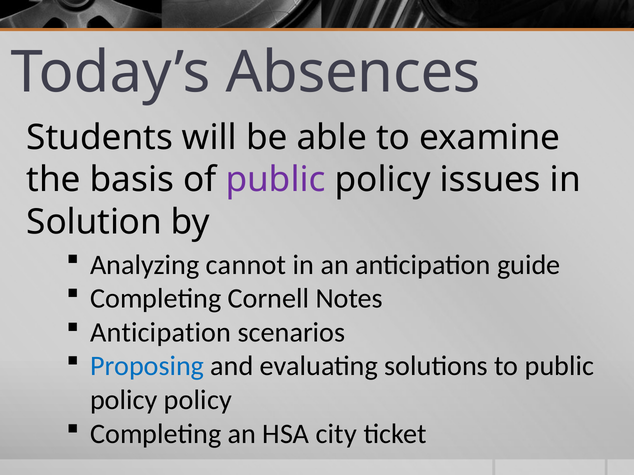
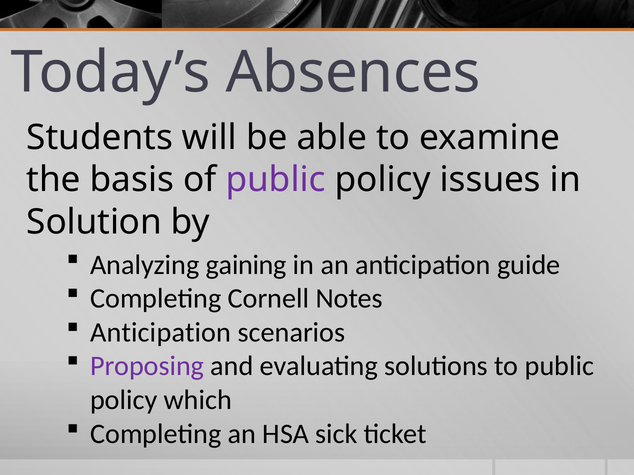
cannot: cannot -> gaining
Proposing colour: blue -> purple
policy policy: policy -> which
city: city -> sick
